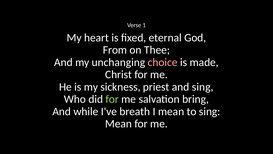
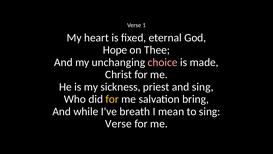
From: From -> Hope
for at (112, 99) colour: light green -> yellow
Mean at (119, 123): Mean -> Verse
